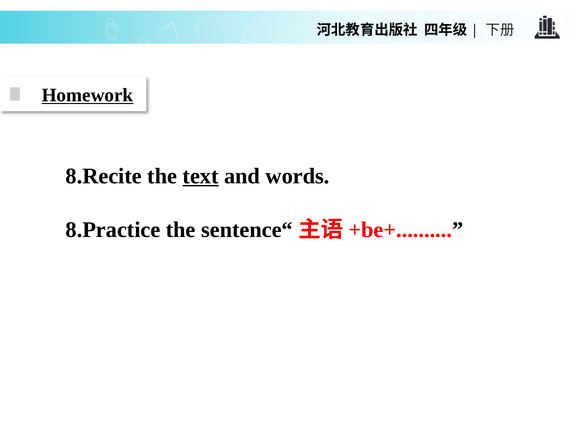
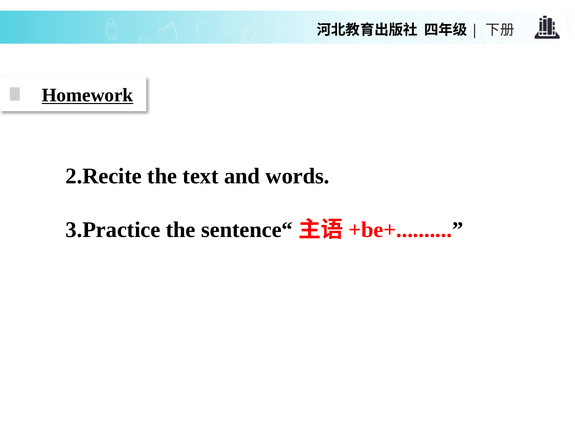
8.Recite: 8.Recite -> 2.Recite
text underline: present -> none
8.Practice: 8.Practice -> 3.Practice
